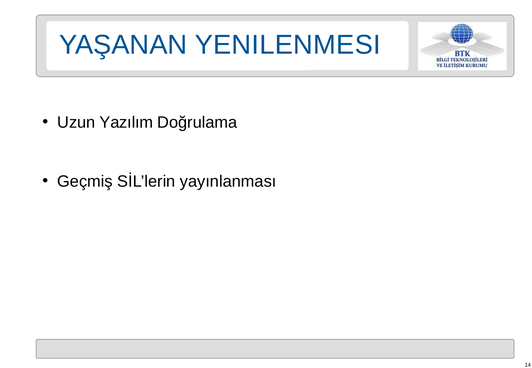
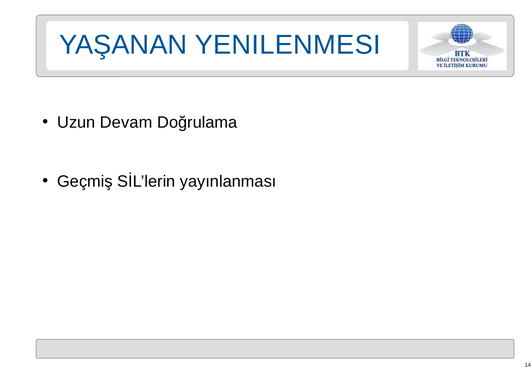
Yazılım: Yazılım -> Devam
